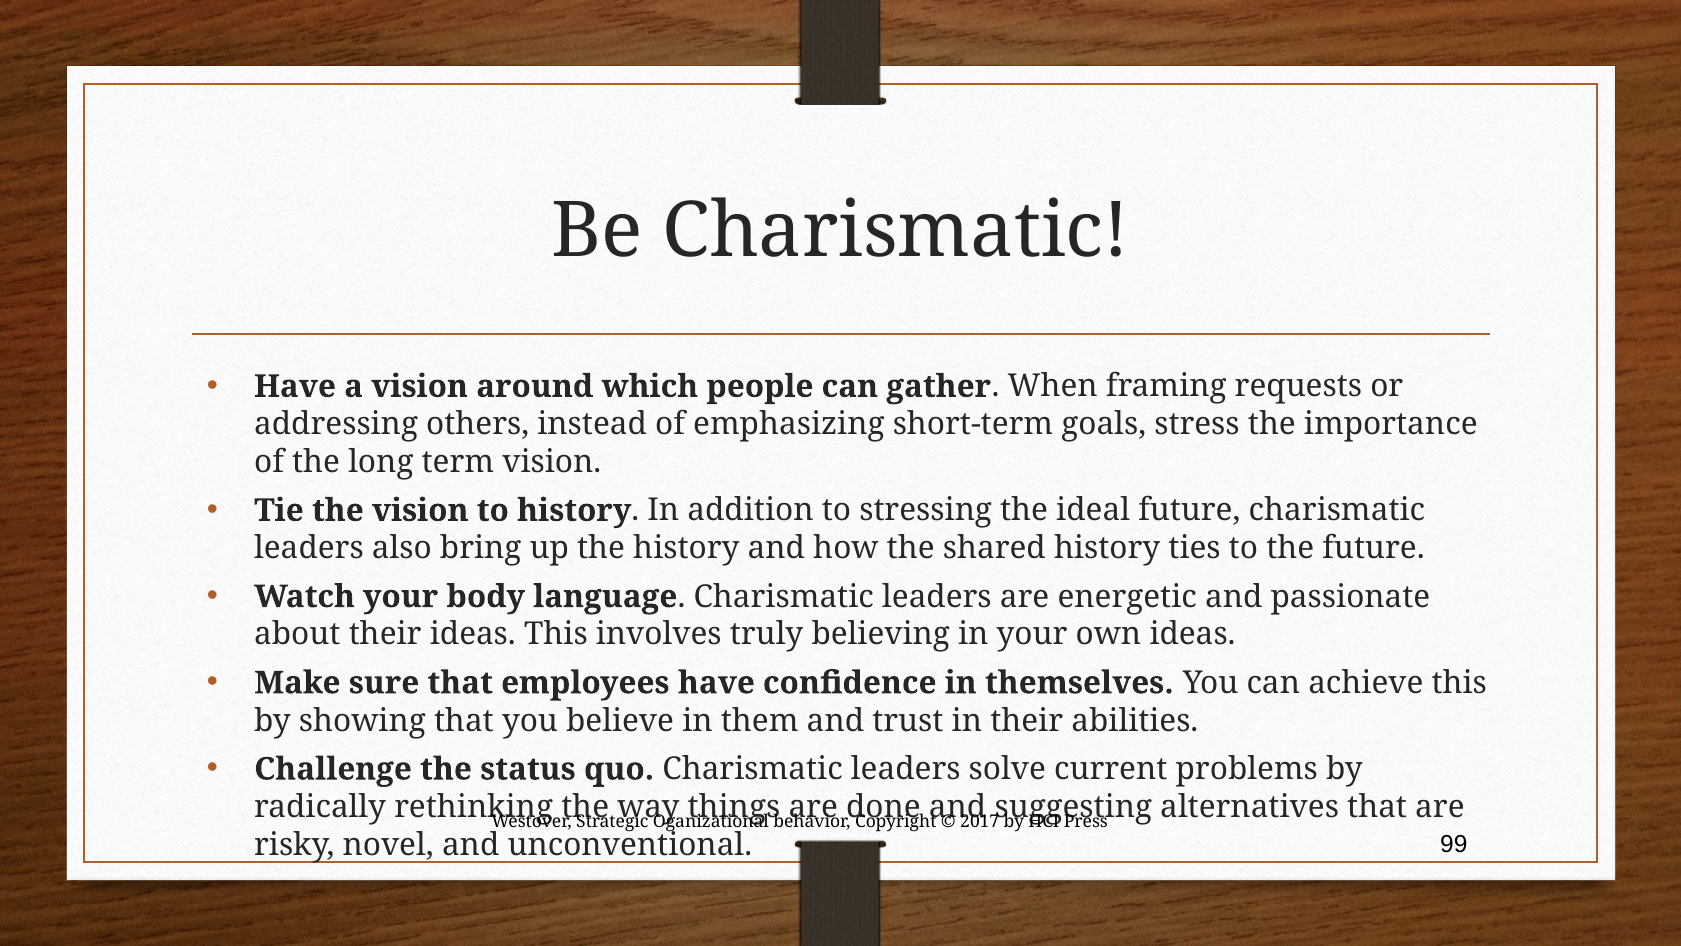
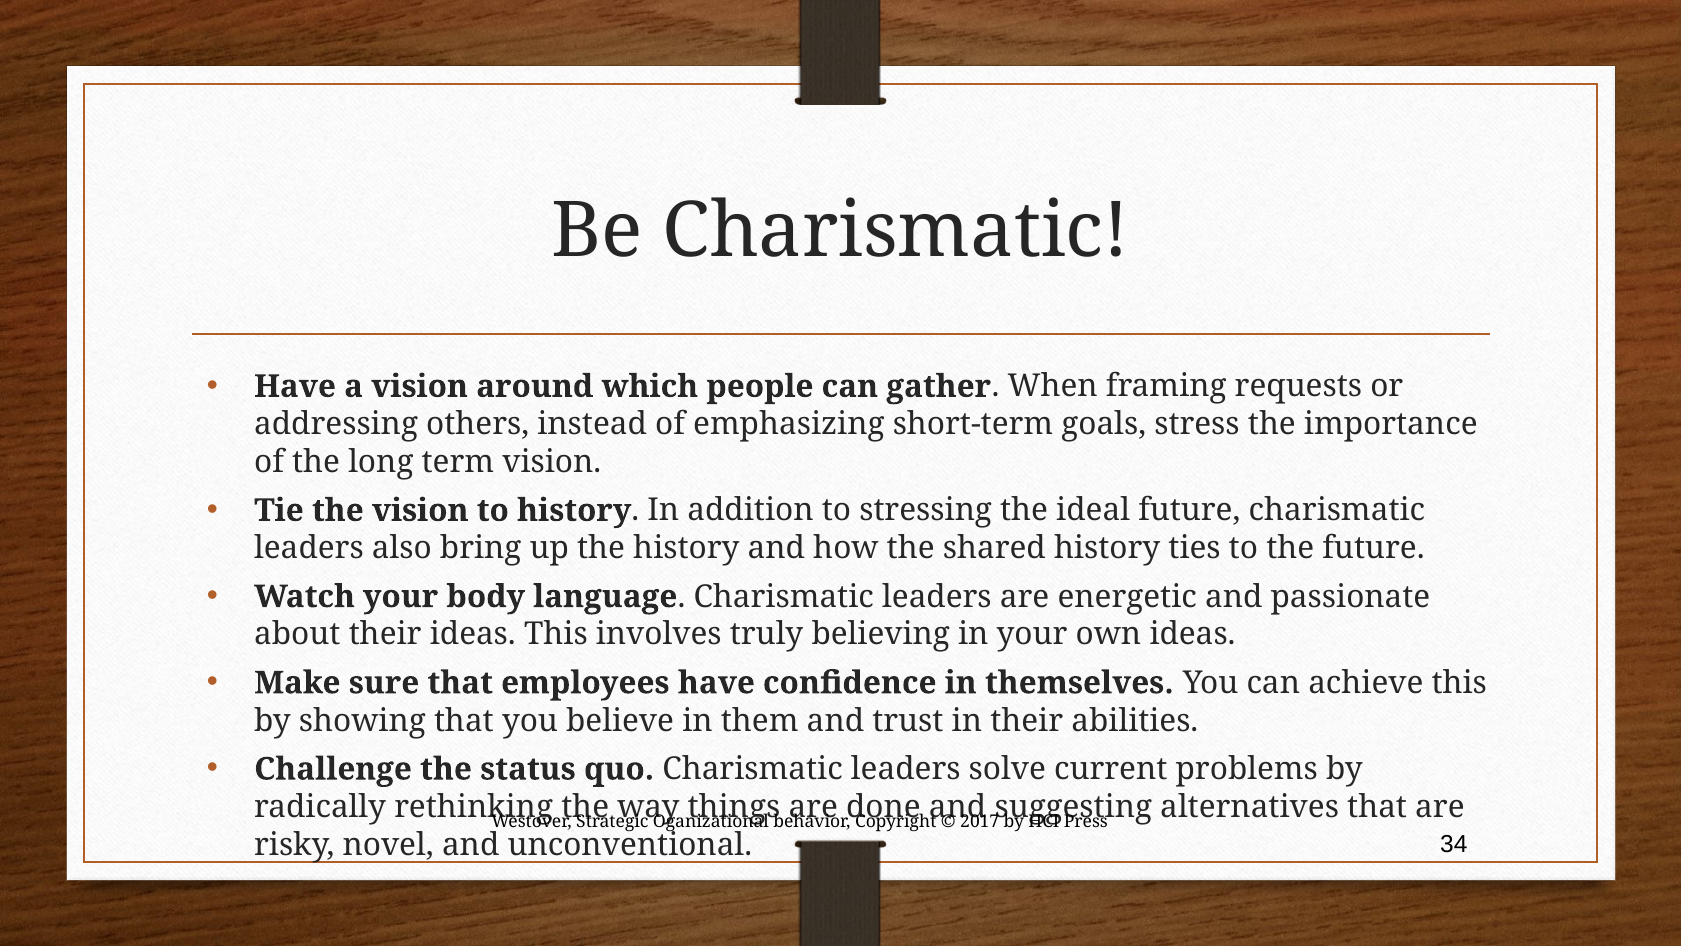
99: 99 -> 34
